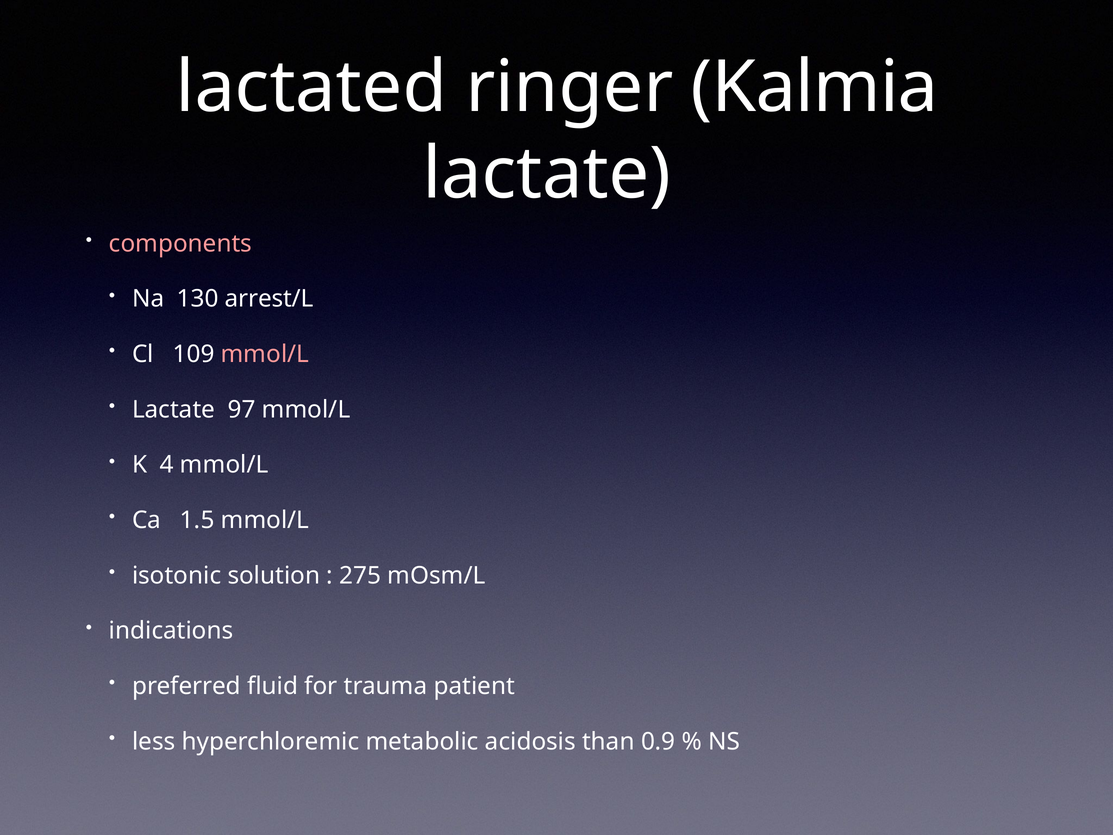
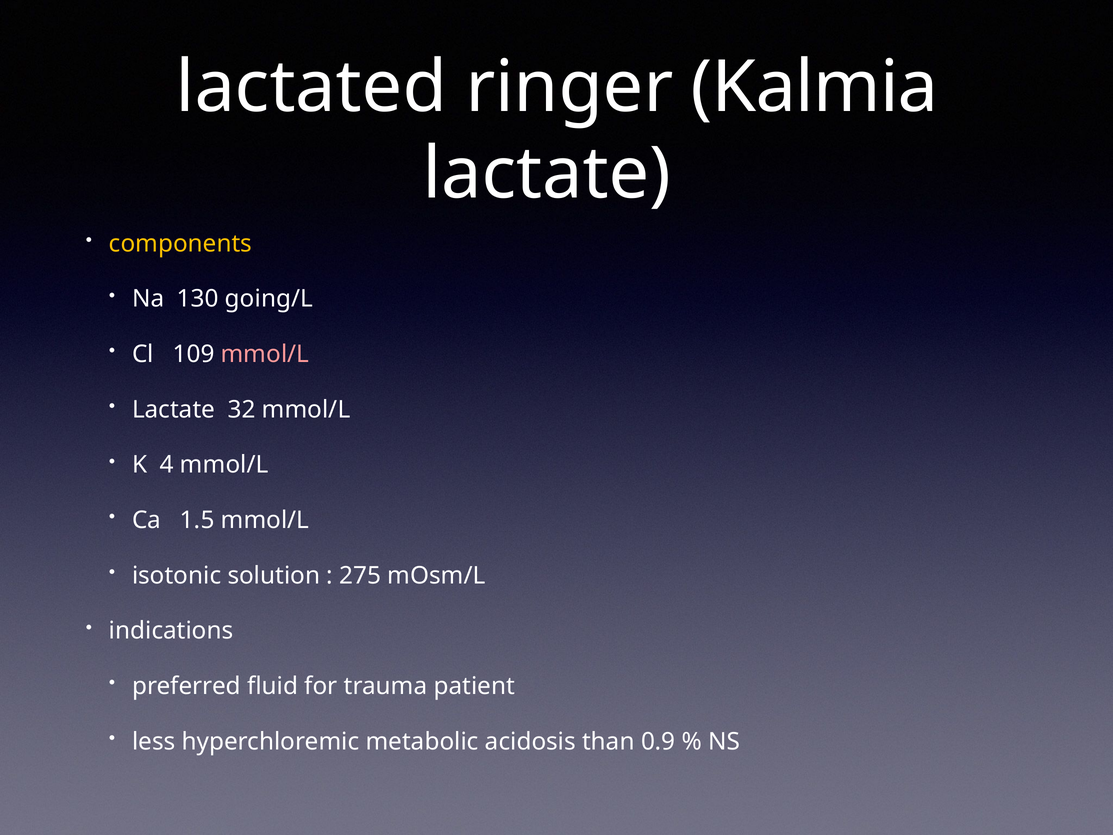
components colour: pink -> yellow
arrest/L: arrest/L -> going/L
97: 97 -> 32
